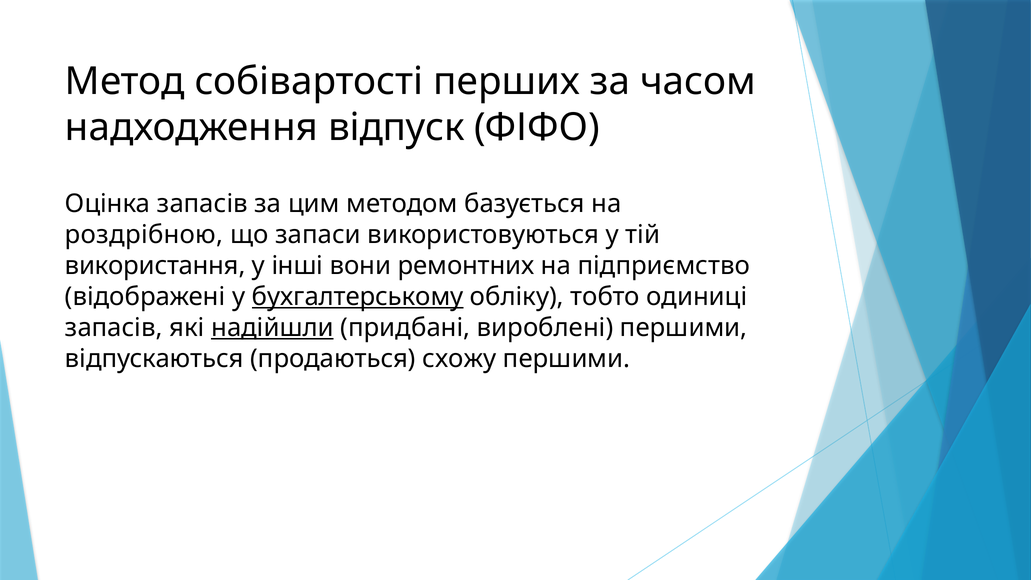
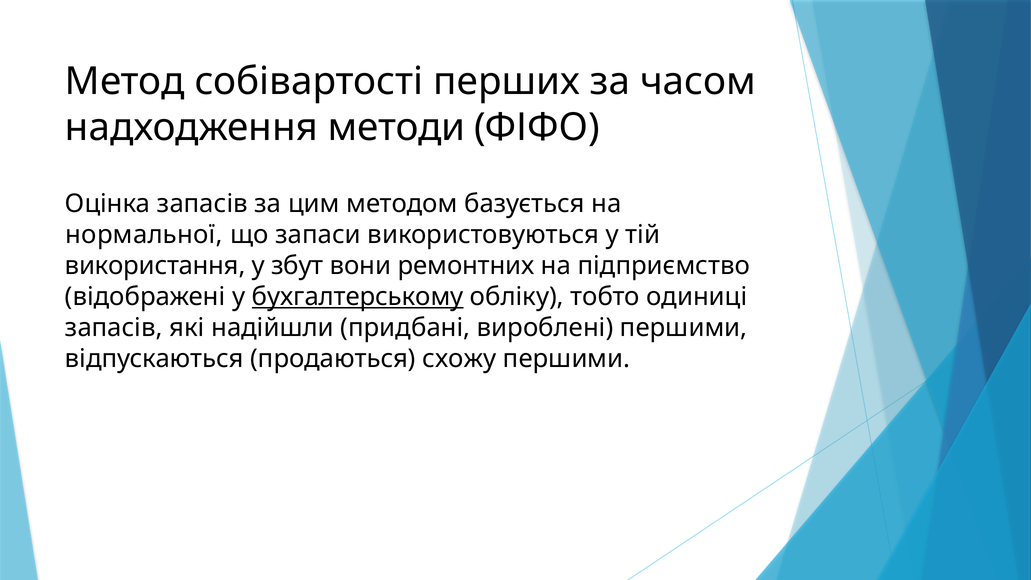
відпуск: відпуск -> методи
роздрібною: роздрібною -> нормальної
iншi: iншi -> збут
надiйшли underline: present -> none
